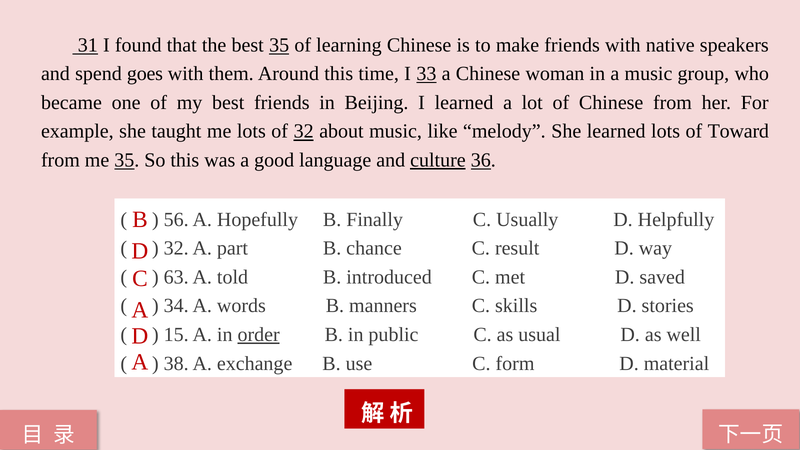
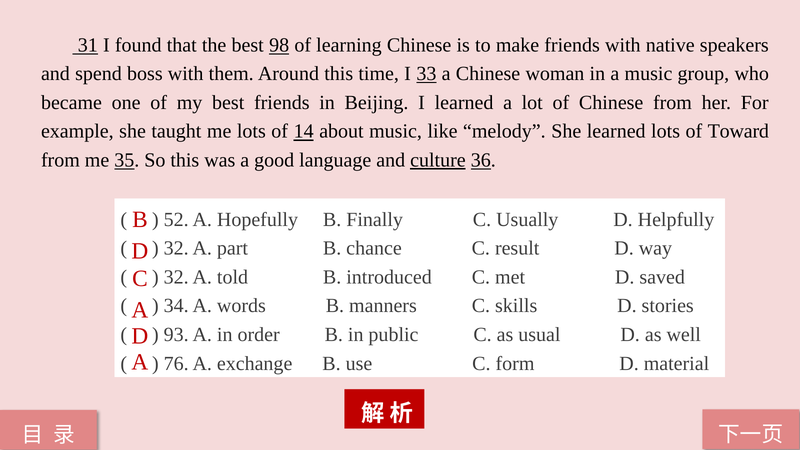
best 35: 35 -> 98
goes: goes -> boss
of 32: 32 -> 14
56: 56 -> 52
63 at (176, 277): 63 -> 32
15: 15 -> 93
order underline: present -> none
38: 38 -> 76
